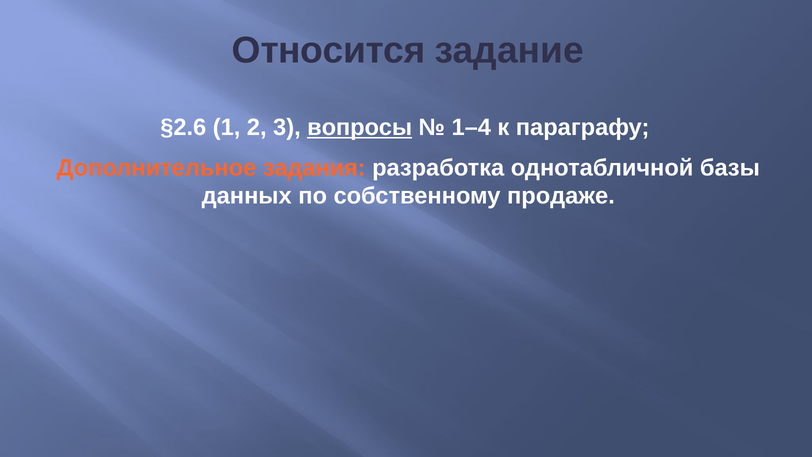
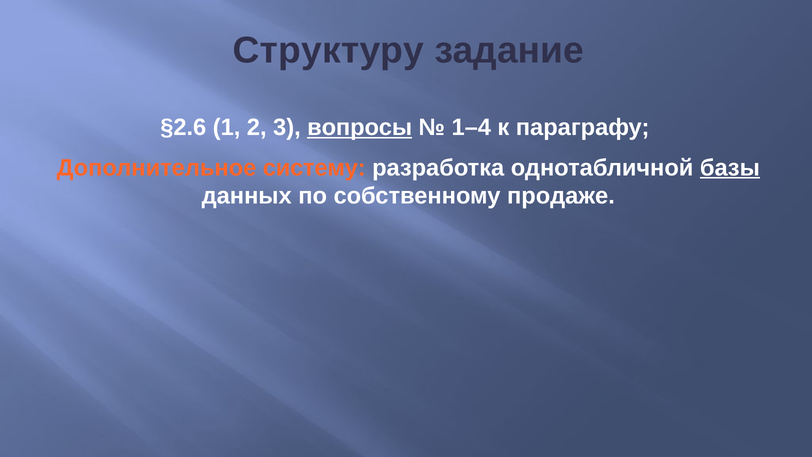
Относится: Относится -> Структуру
задания: задания -> систему
базы underline: none -> present
